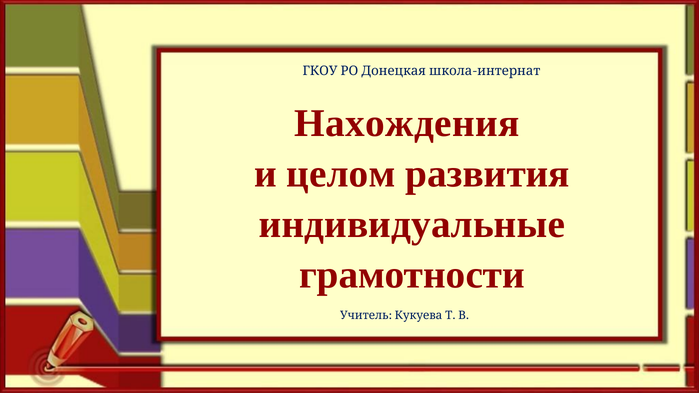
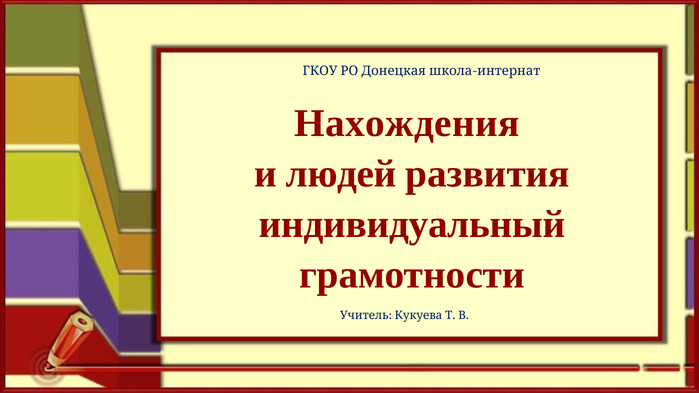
целом: целом -> людей
индивидуальные: индивидуальные -> индивидуальный
